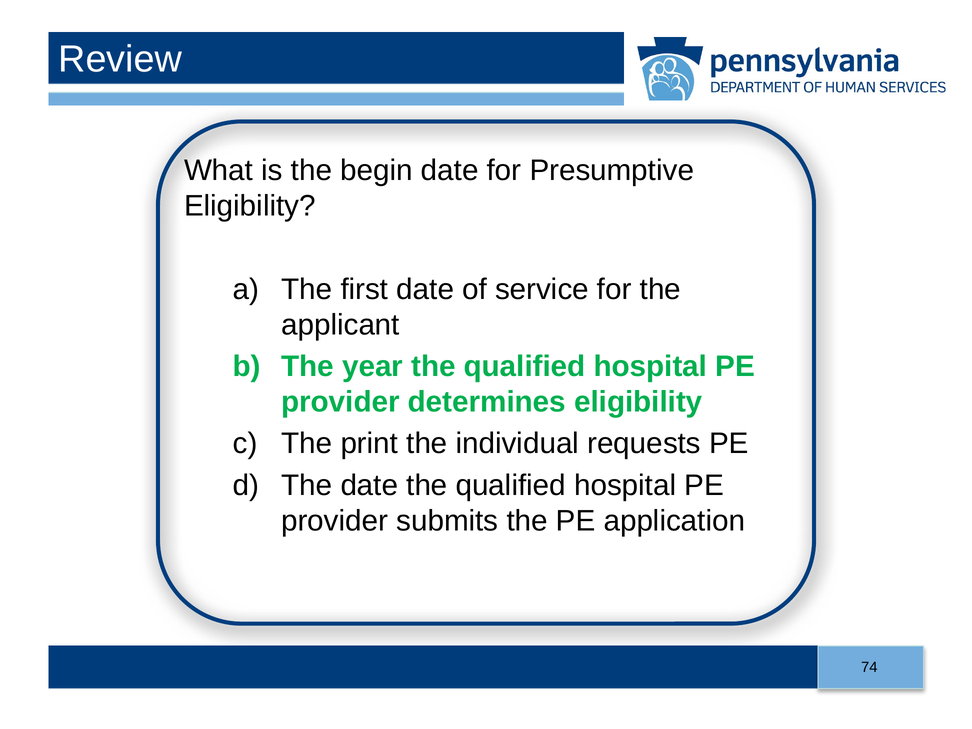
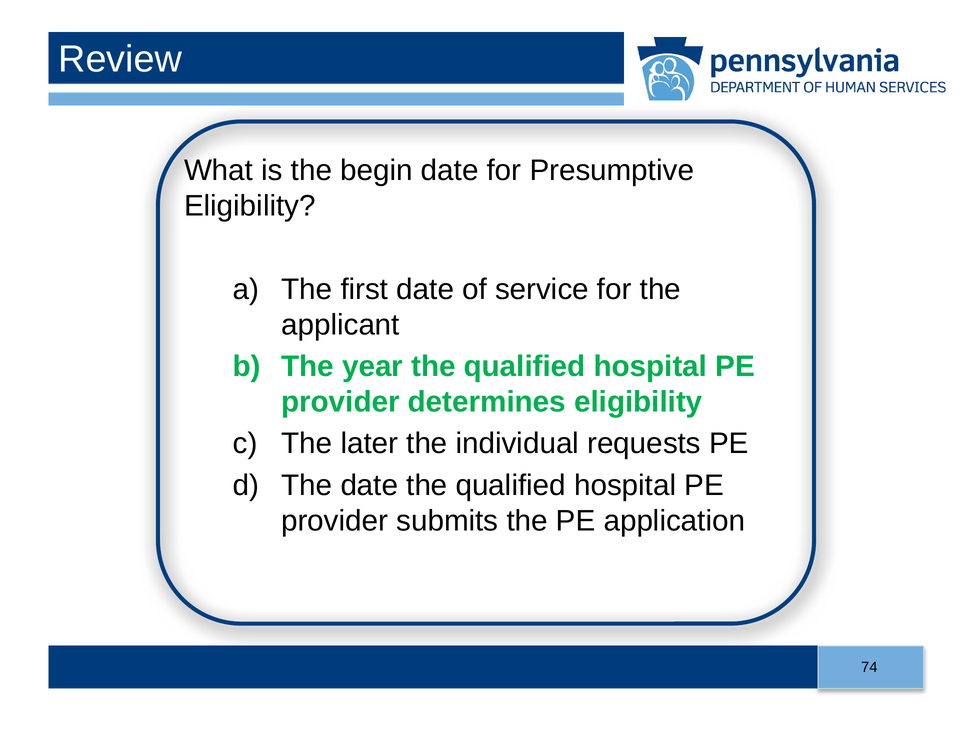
print: print -> later
